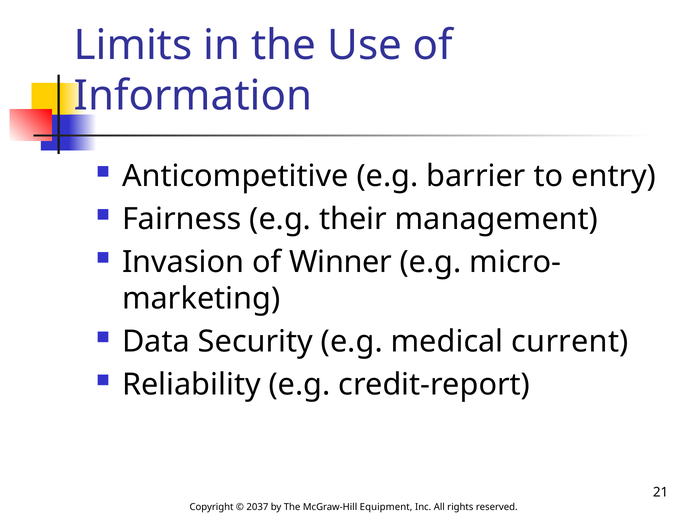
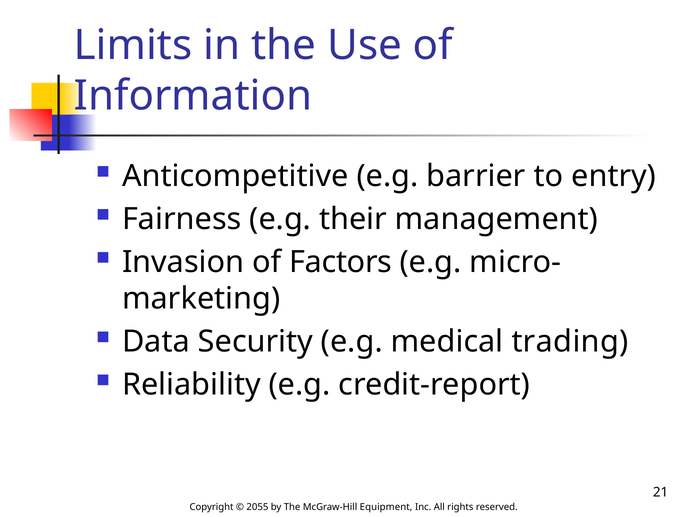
Winner: Winner -> Factors
current: current -> trading
2037: 2037 -> 2055
